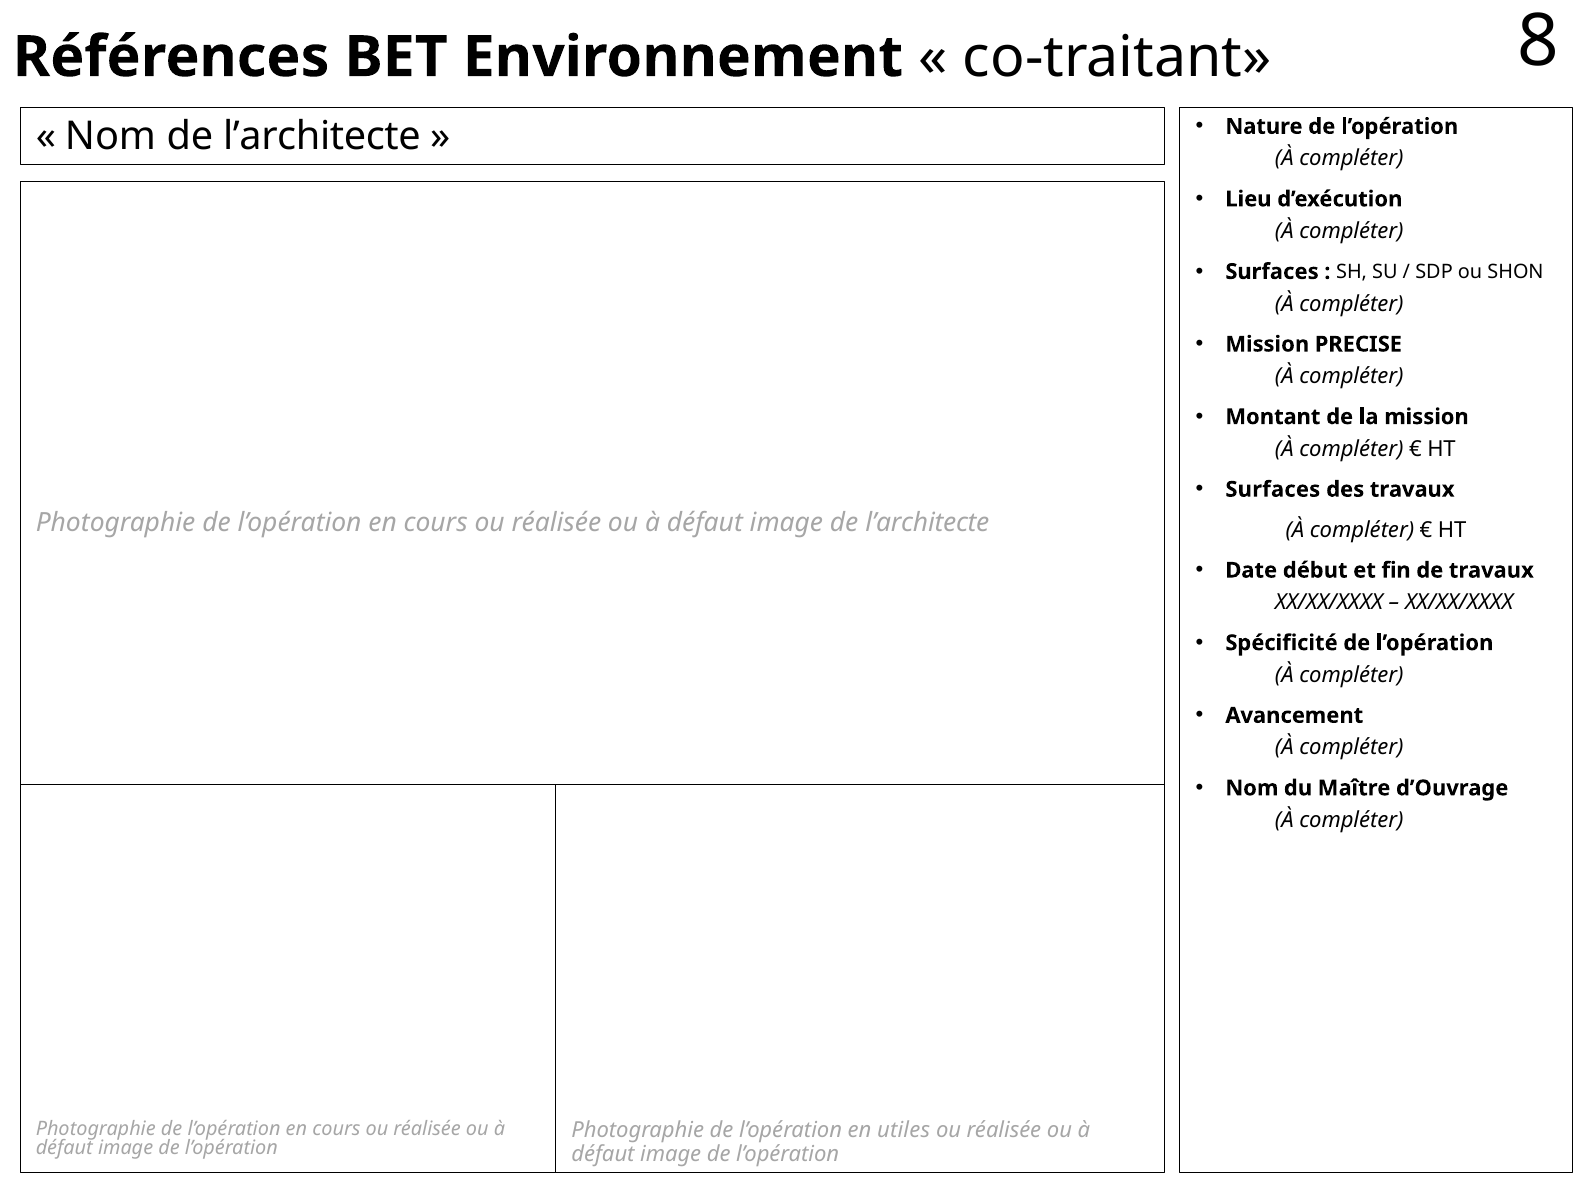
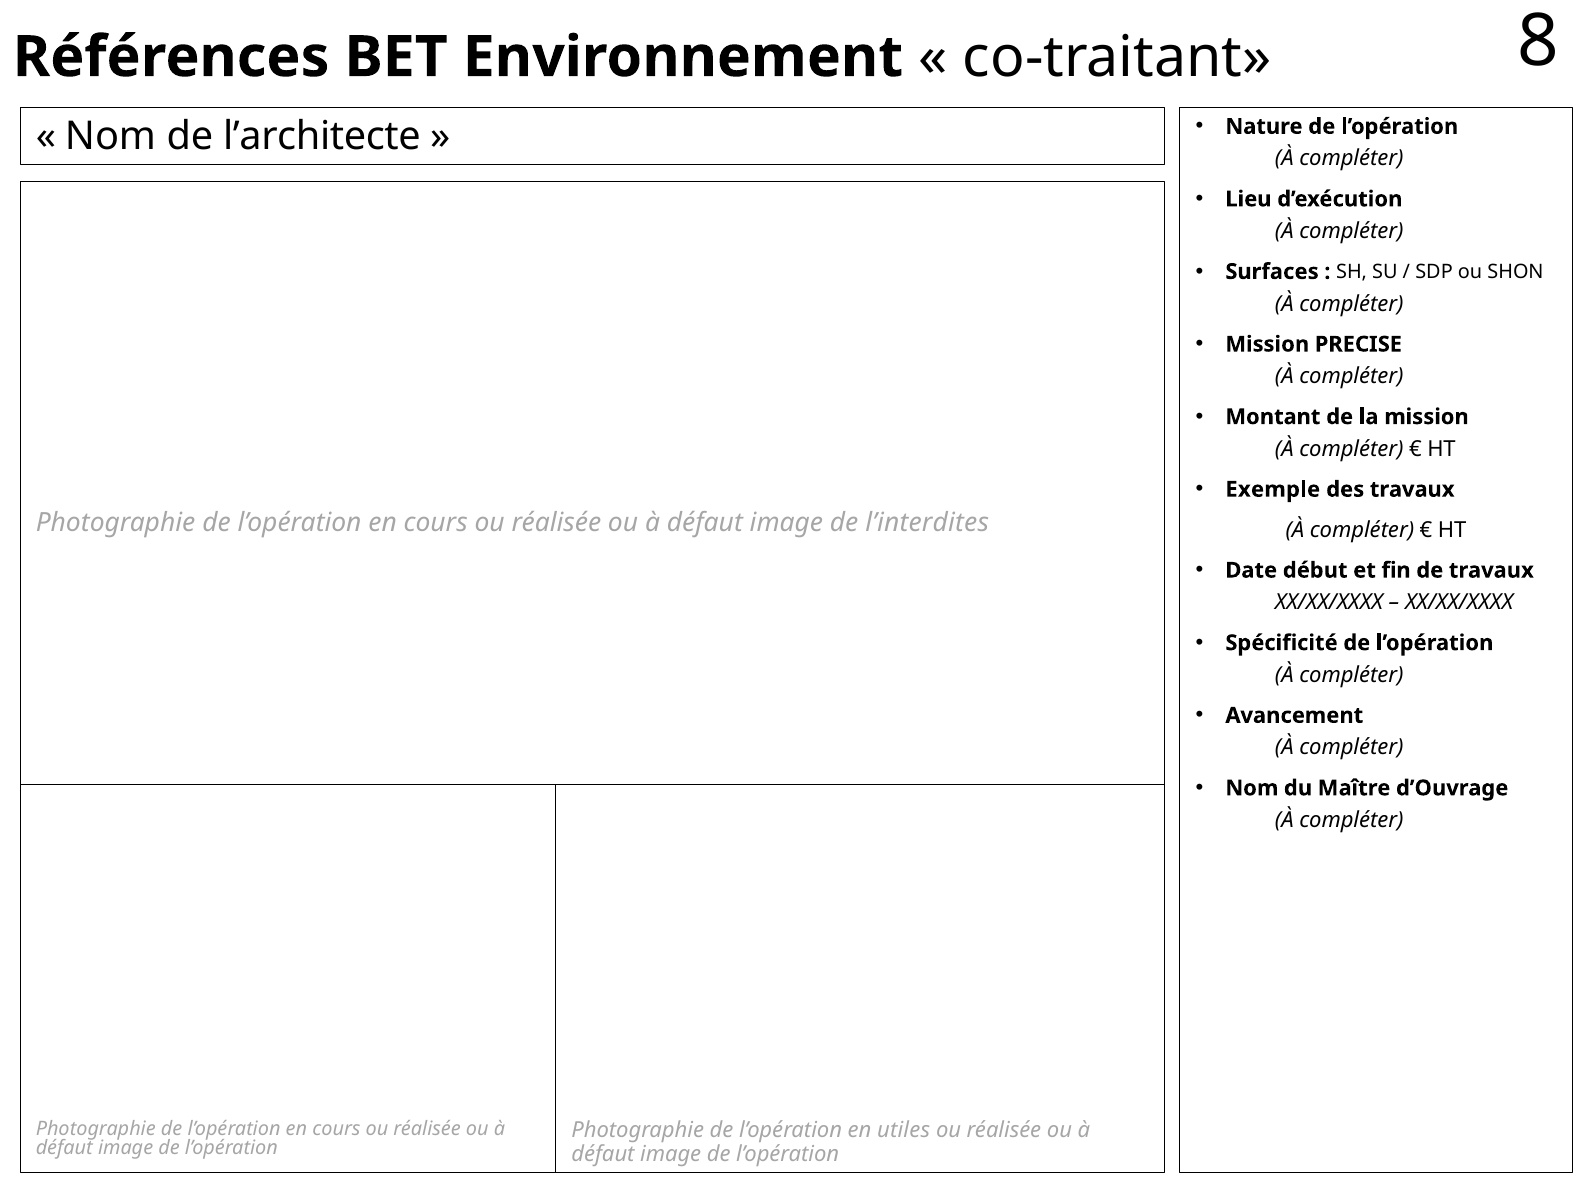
Surfaces at (1273, 489): Surfaces -> Exemple
image de l’architecte: l’architecte -> l’interdites
